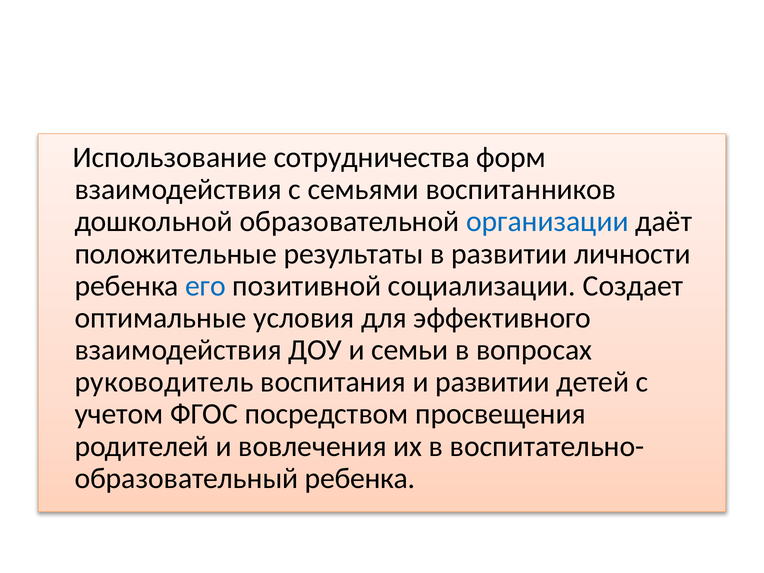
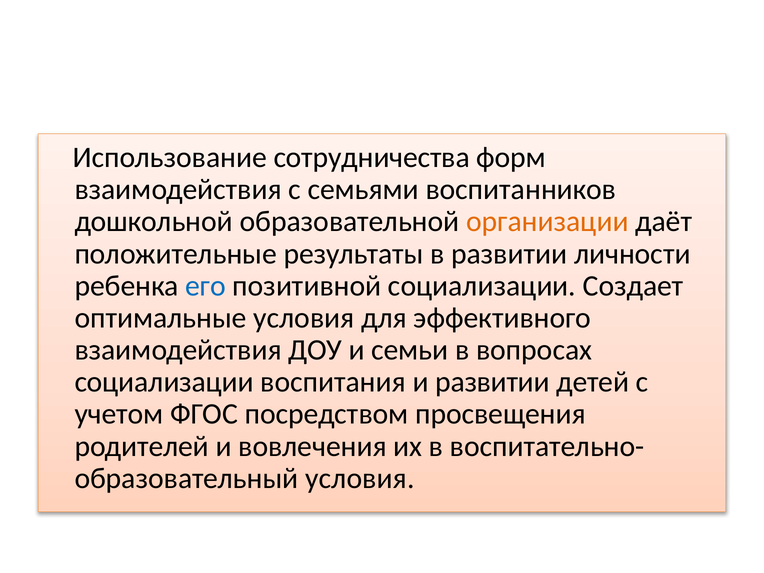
организации colour: blue -> orange
руководитель at (164, 382): руководитель -> социализации
ребенка at (360, 478): ребенка -> условия
